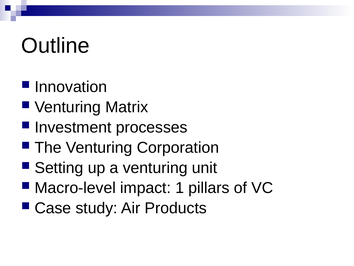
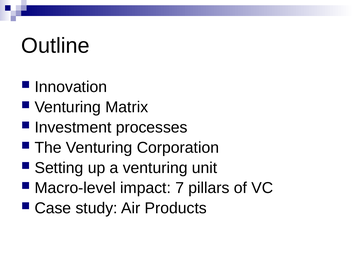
1: 1 -> 7
